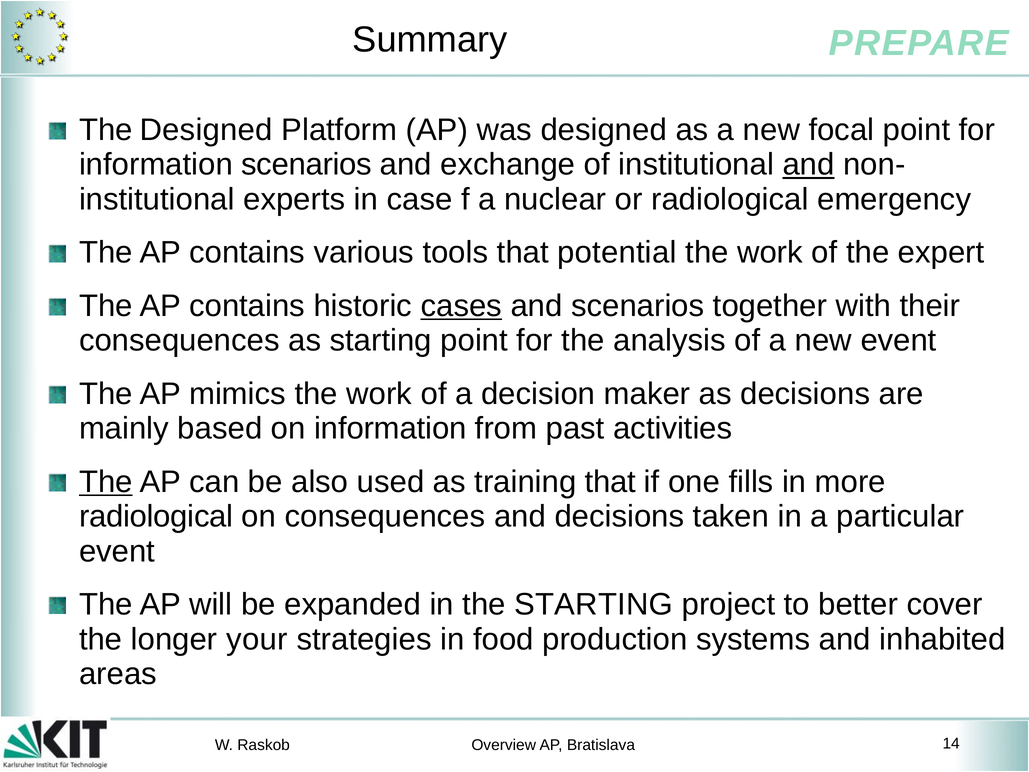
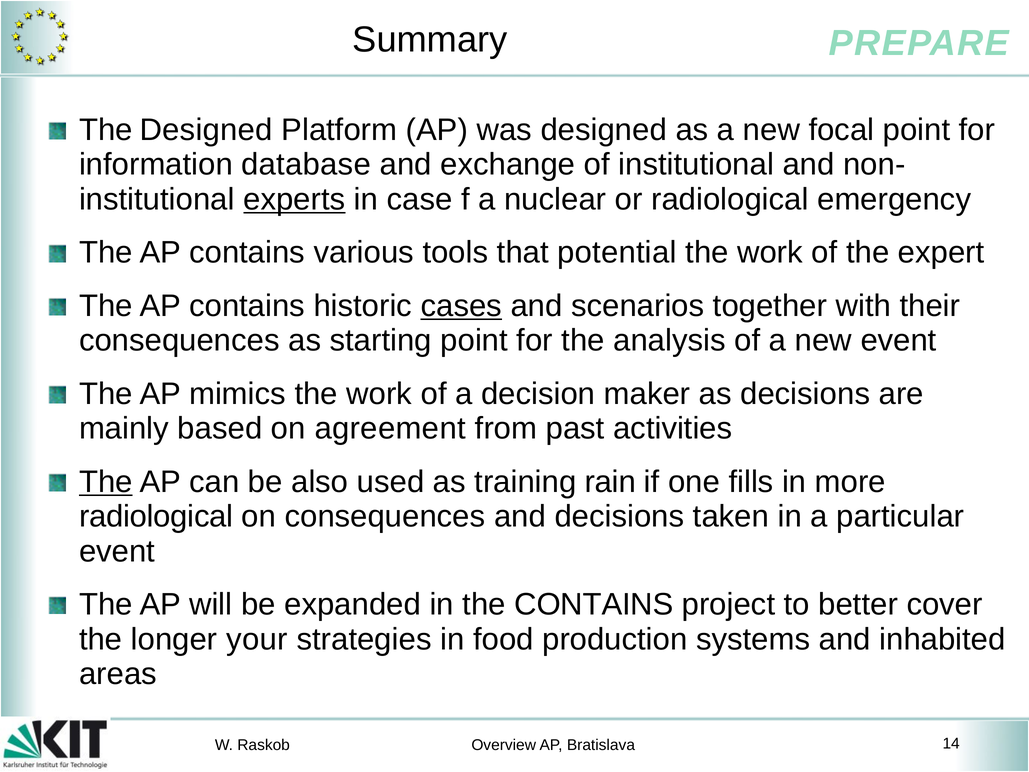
information scenarios: scenarios -> database
and at (809, 165) underline: present -> none
experts underline: none -> present
on information: information -> agreement
training that: that -> rain
the STARTING: STARTING -> CONTAINS
